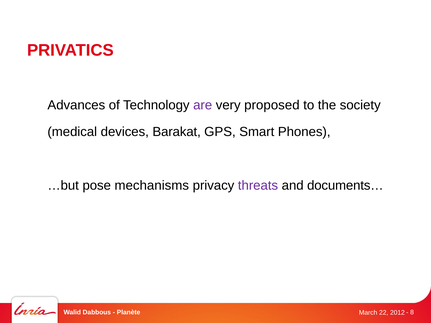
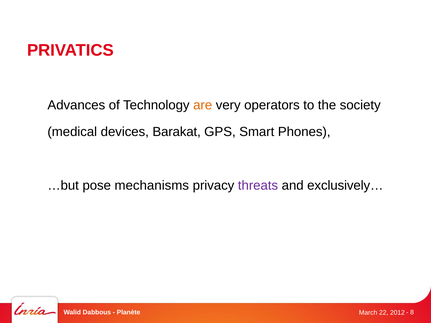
are colour: purple -> orange
proposed: proposed -> operators
documents…: documents… -> exclusively…
